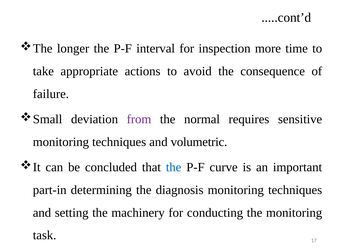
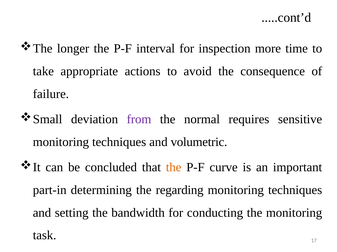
the at (174, 168) colour: blue -> orange
diagnosis: diagnosis -> regarding
machinery: machinery -> bandwidth
